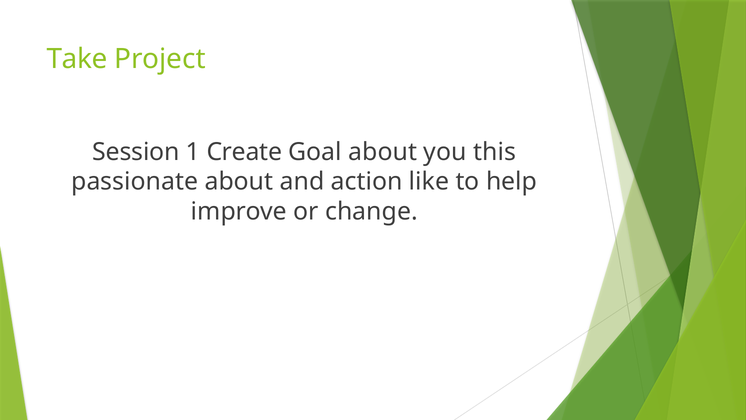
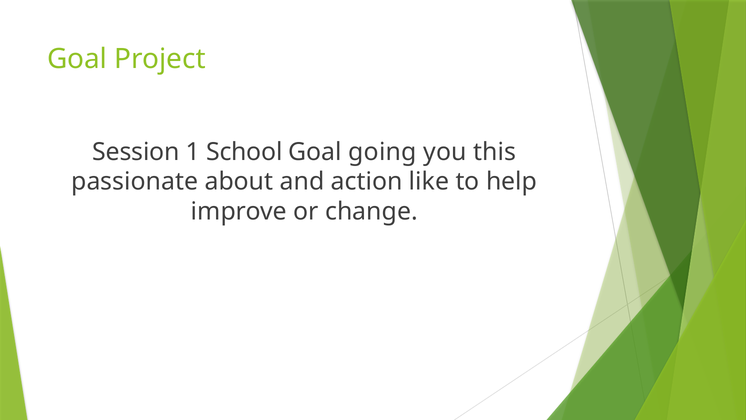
Take at (77, 59): Take -> Goal
Create: Create -> School
Goal about: about -> going
